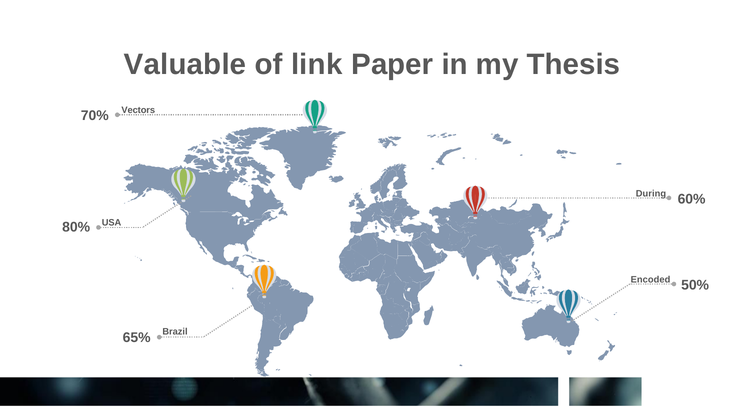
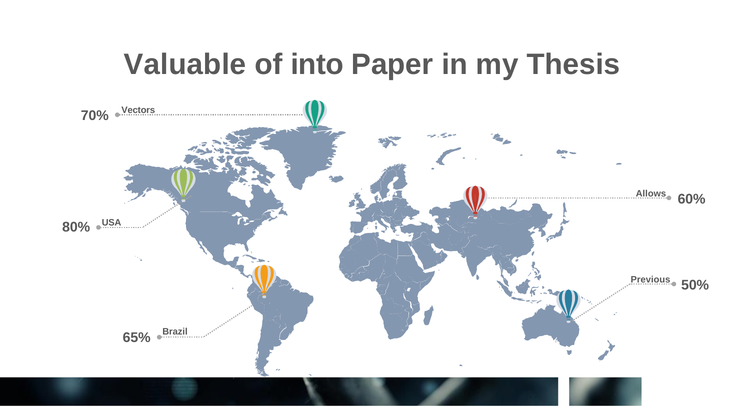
link: link -> into
During: During -> Allows
Encoded: Encoded -> Previous
